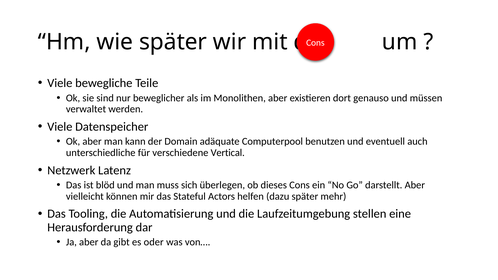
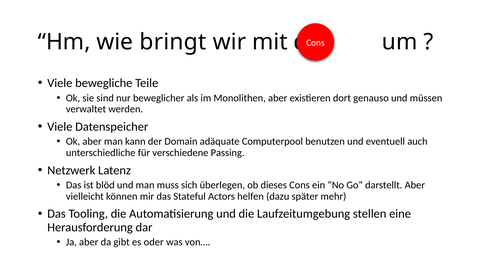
wie später: später -> bringt
Vertical: Vertical -> Passing
